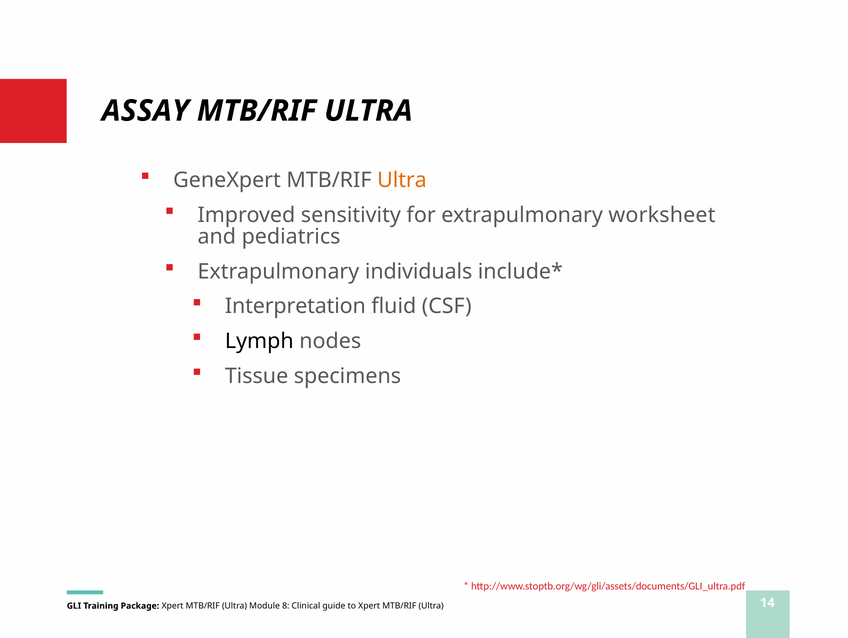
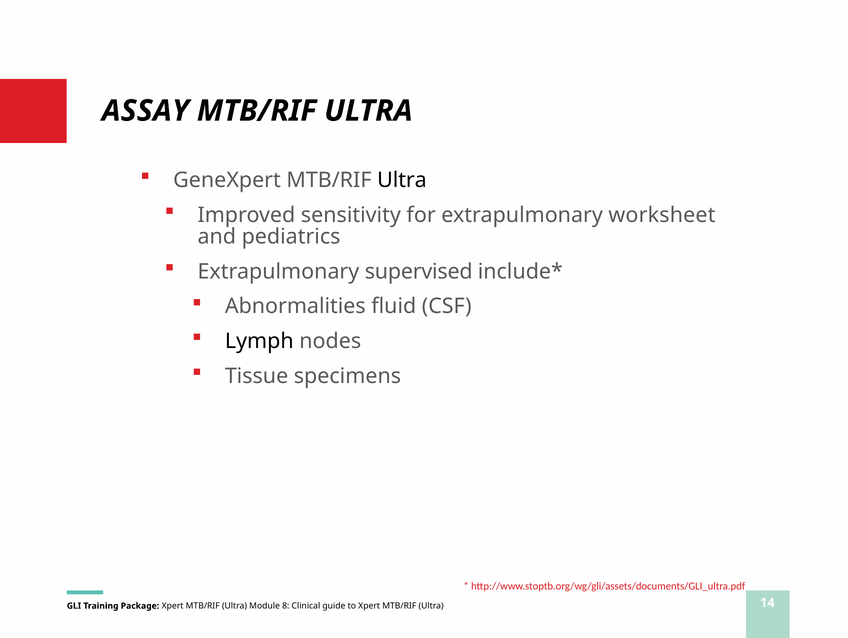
Ultra at (402, 180) colour: orange -> black
individuals: individuals -> supervised
Interpretation: Interpretation -> Abnormalities
